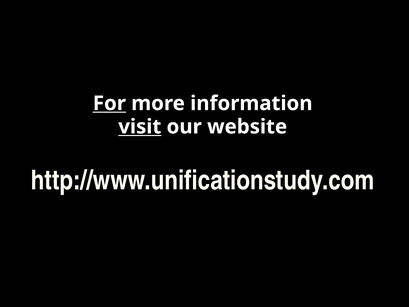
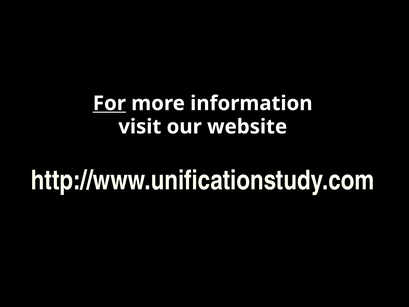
visit underline: present -> none
